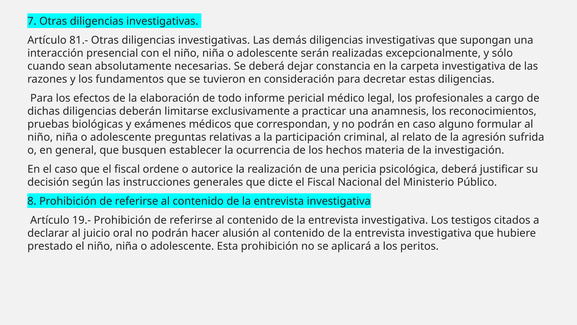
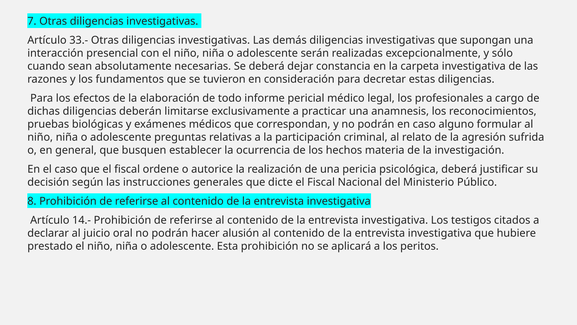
81.-: 81.- -> 33.-
19.-: 19.- -> 14.-
